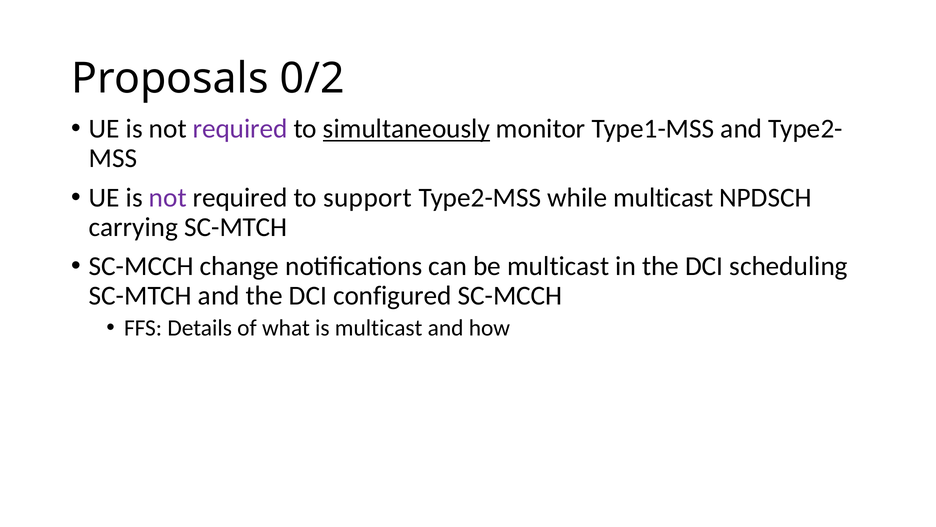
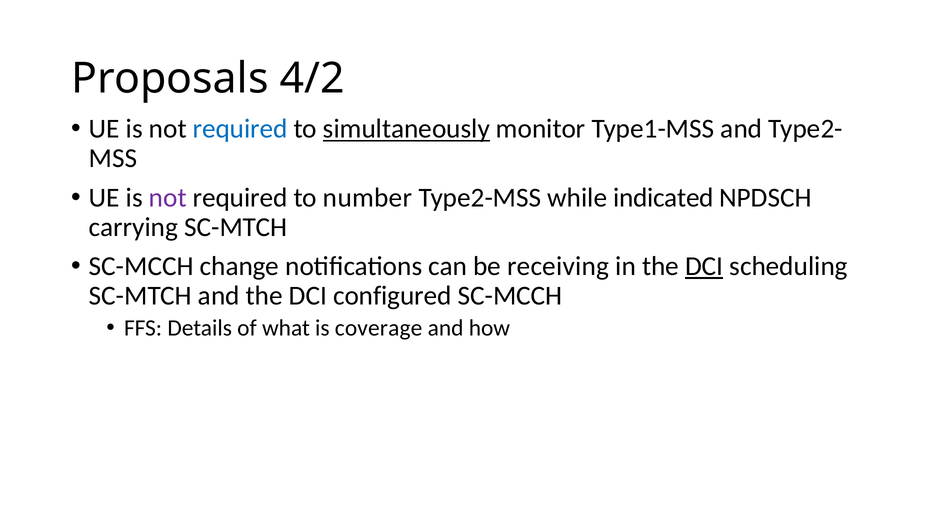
0/2: 0/2 -> 4/2
required at (240, 129) colour: purple -> blue
support: support -> number
while multicast: multicast -> indicated
be multicast: multicast -> receiving
DCI at (704, 266) underline: none -> present
is multicast: multicast -> coverage
